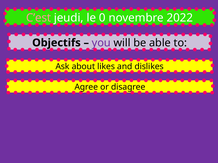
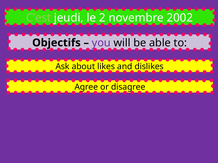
C’est colour: pink -> light green
0: 0 -> 2
2022: 2022 -> 2002
